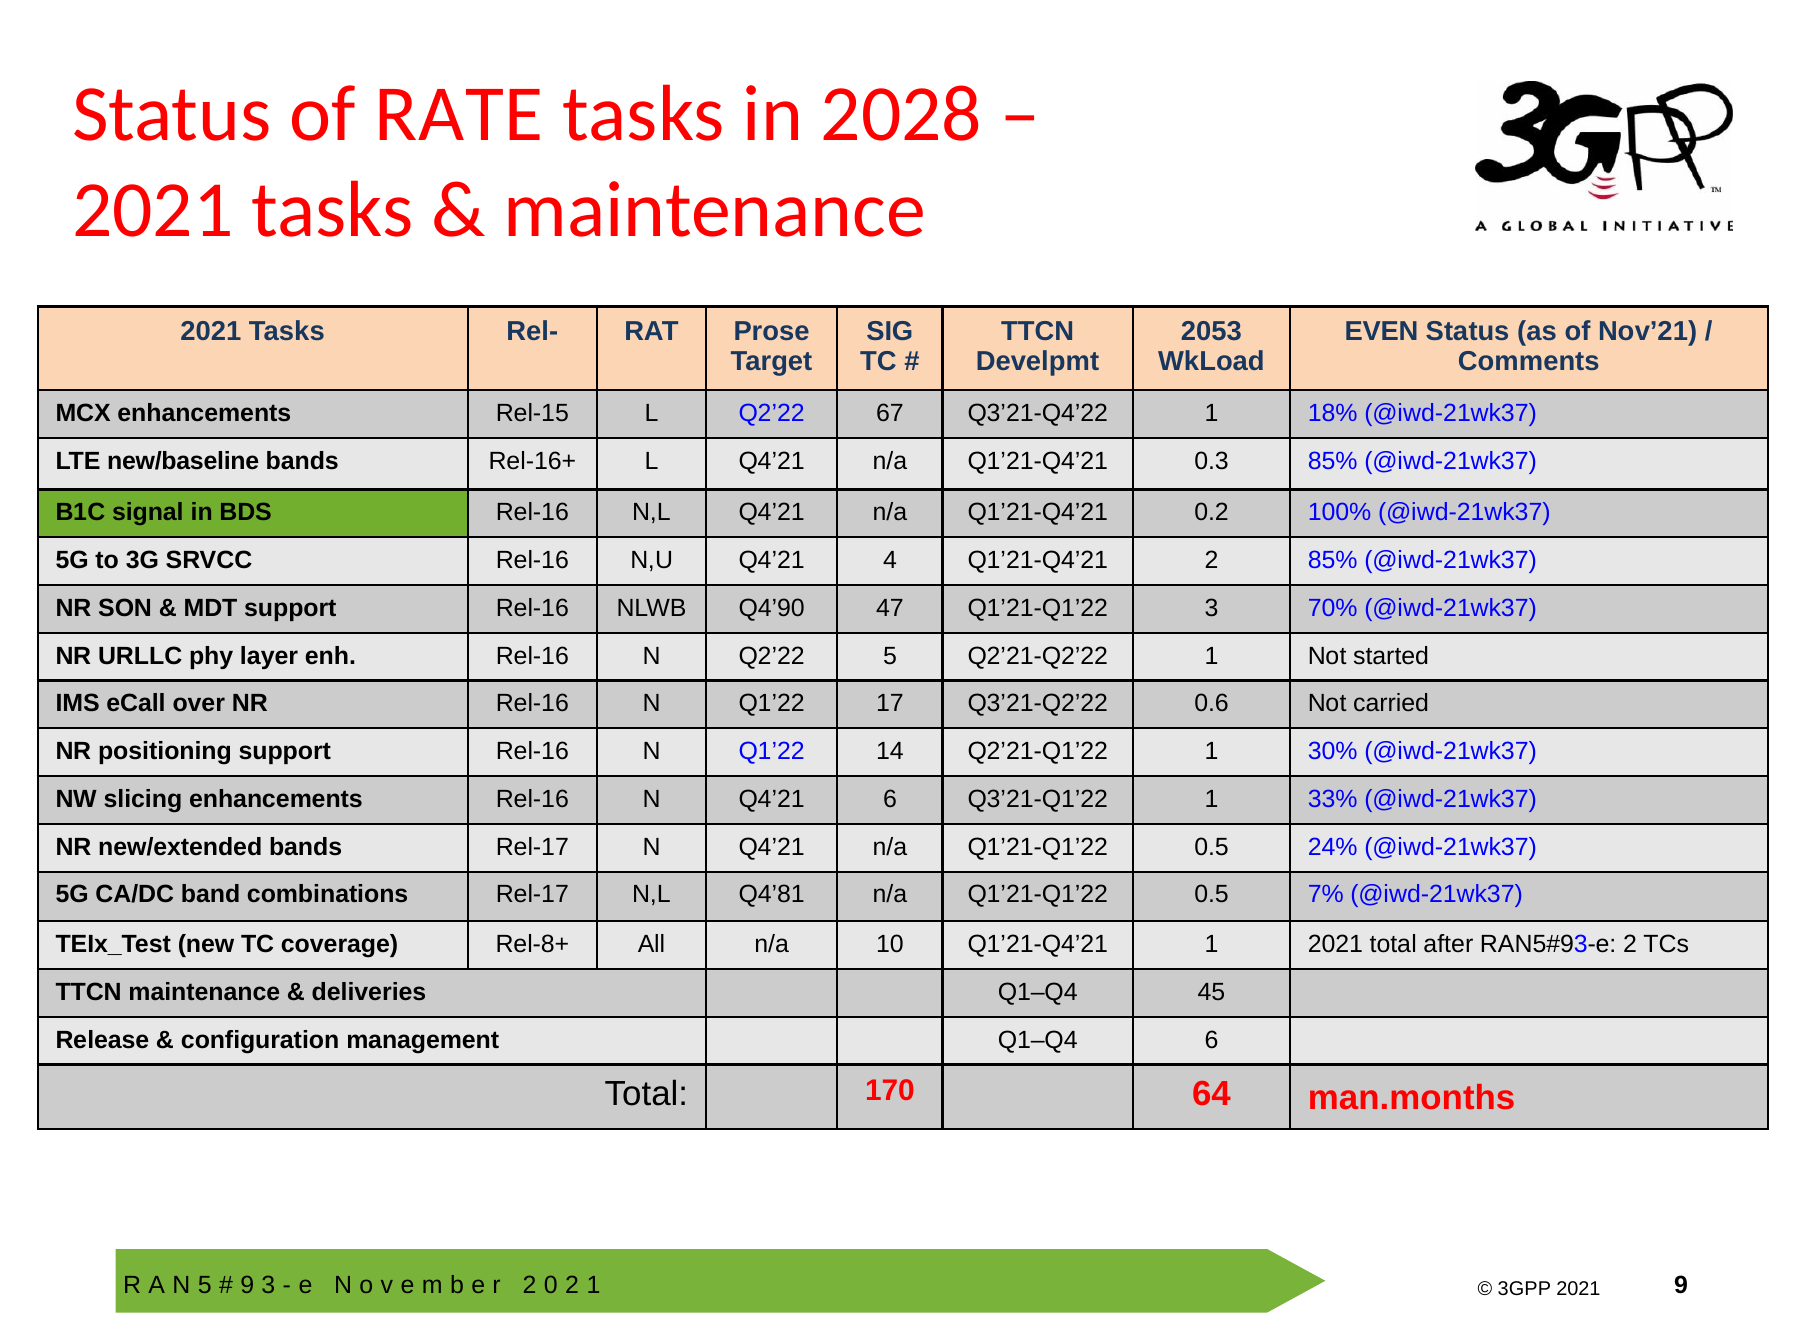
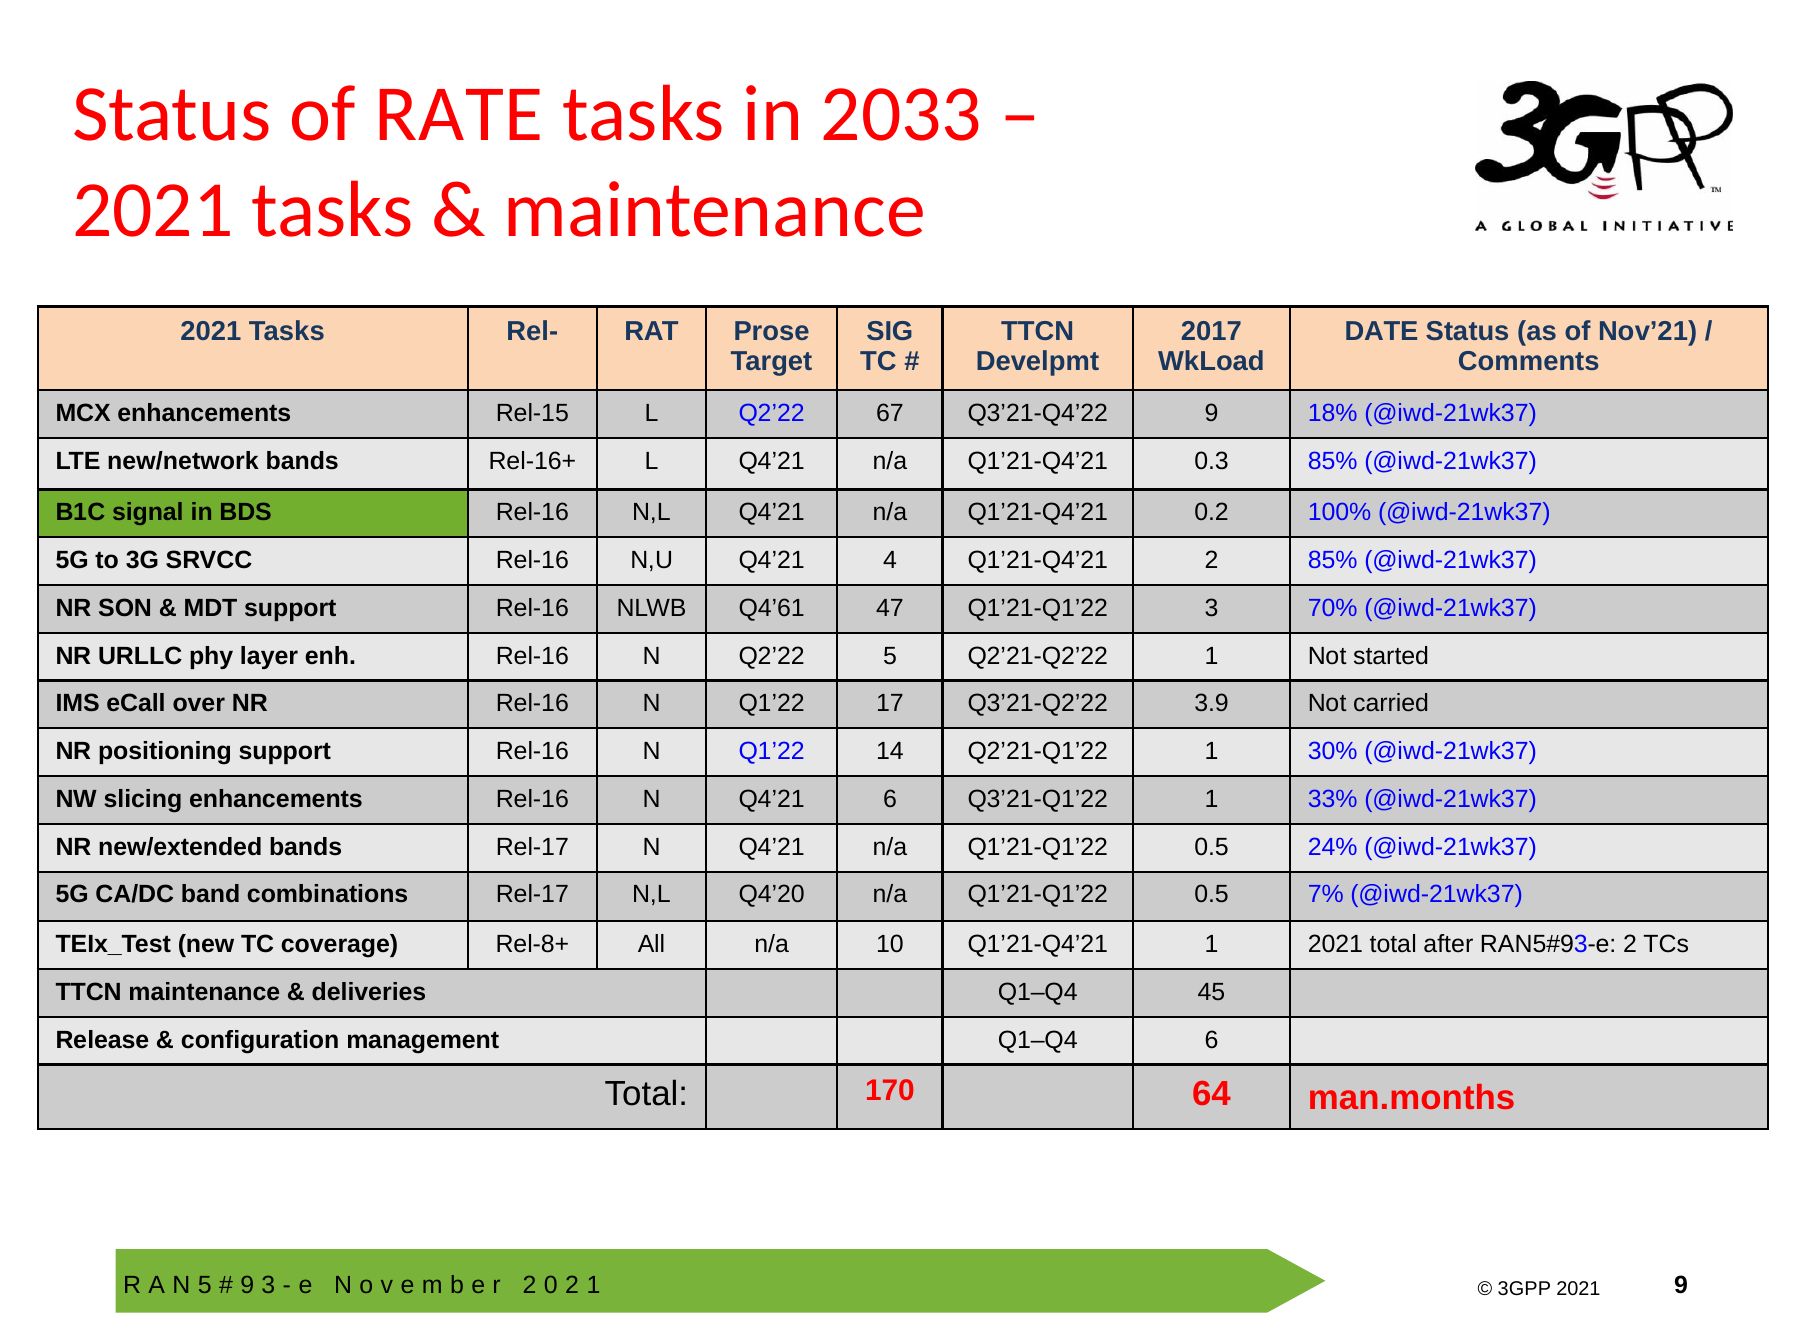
2028: 2028 -> 2033
2053: 2053 -> 2017
EVEN: EVEN -> DATE
Q3’21-Q4’22 1: 1 -> 9
new/baseline: new/baseline -> new/network
Q4’90: Q4’90 -> Q4’61
0.6: 0.6 -> 3.9
Q4’81: Q4’81 -> Q4’20
